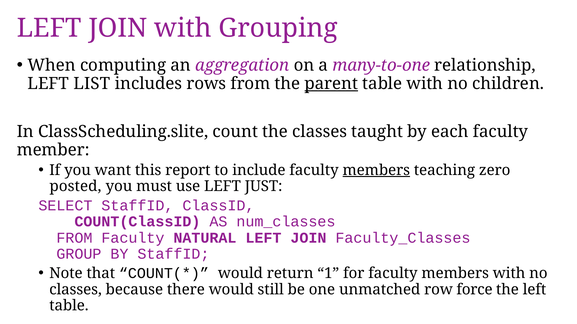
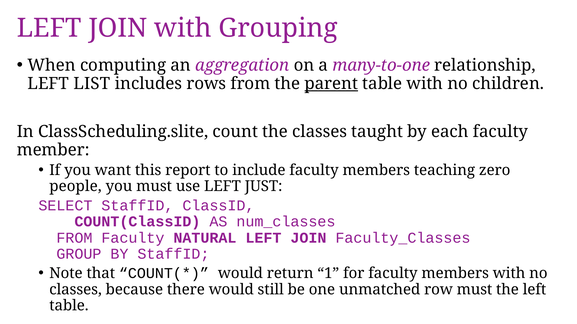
members at (376, 170) underline: present -> none
posted: posted -> people
row force: force -> must
